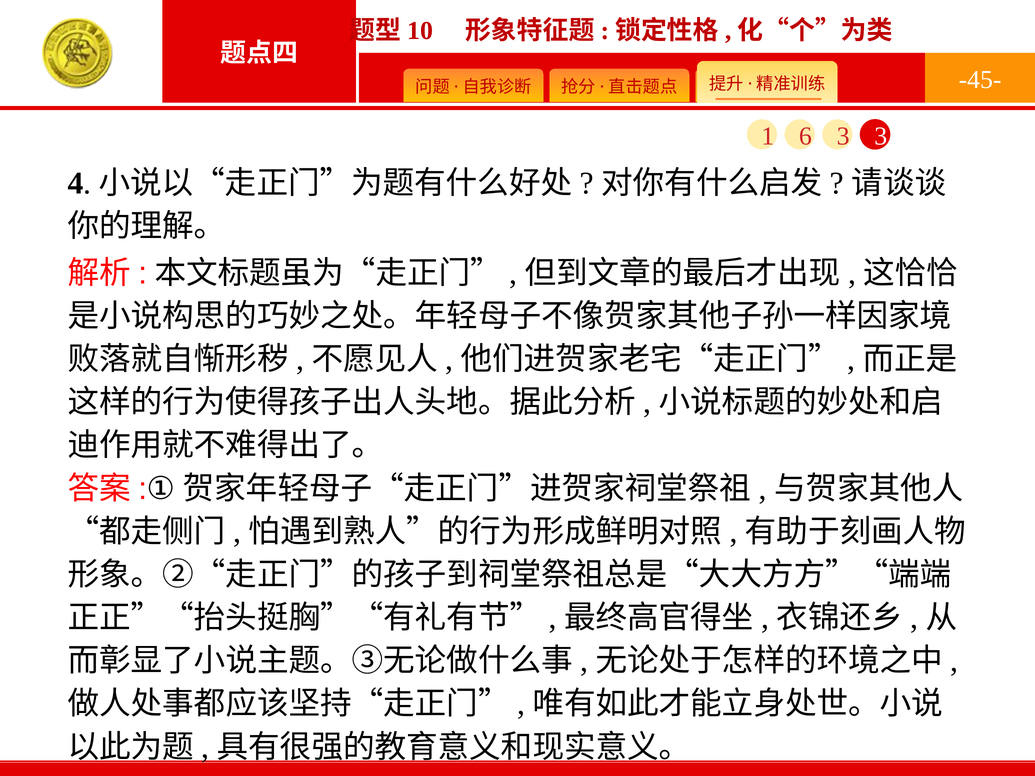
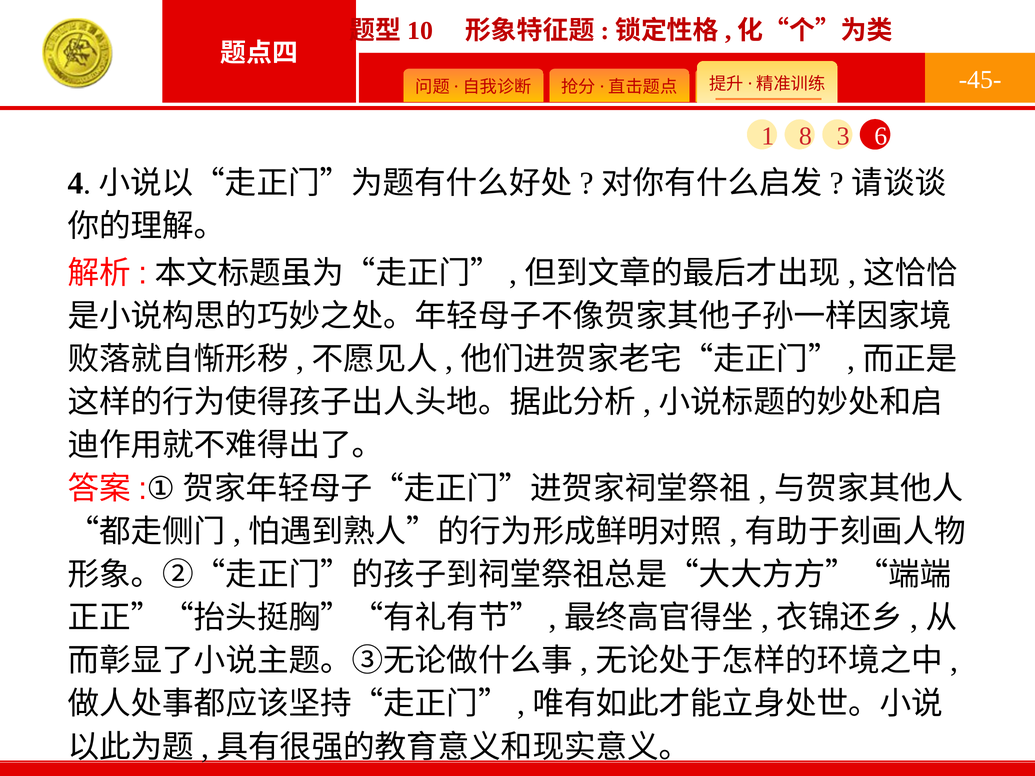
6: 6 -> 8
3 3: 3 -> 6
